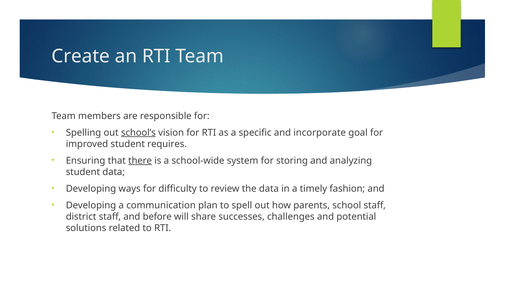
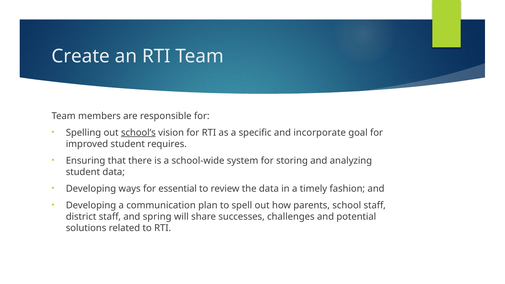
there underline: present -> none
difficulty: difficulty -> essential
before: before -> spring
